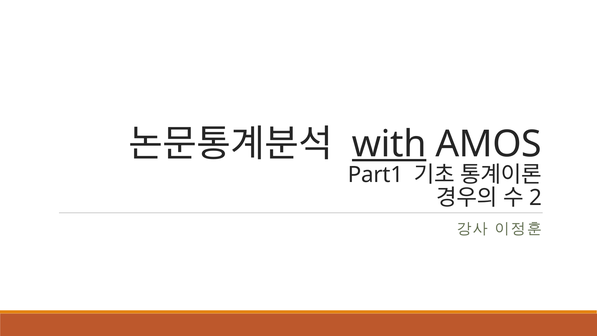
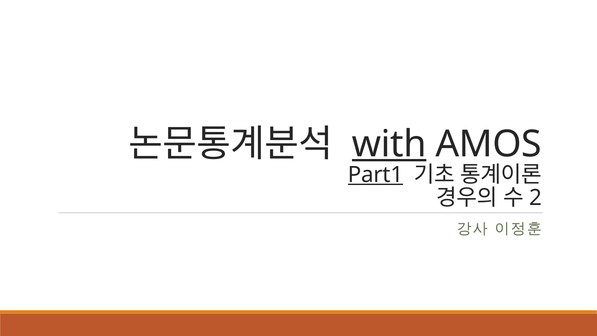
Part1 underline: none -> present
